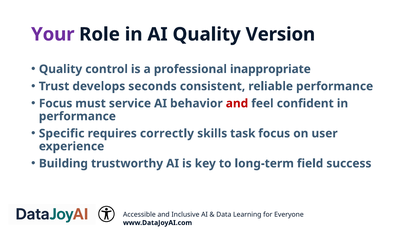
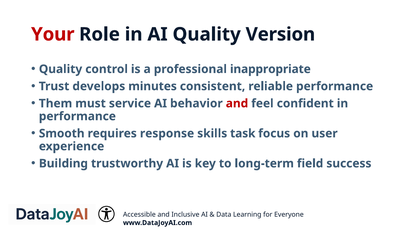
Your colour: purple -> red
seconds: seconds -> minutes
Focus at (56, 103): Focus -> Them
Specific: Specific -> Smooth
correctly: correctly -> response
